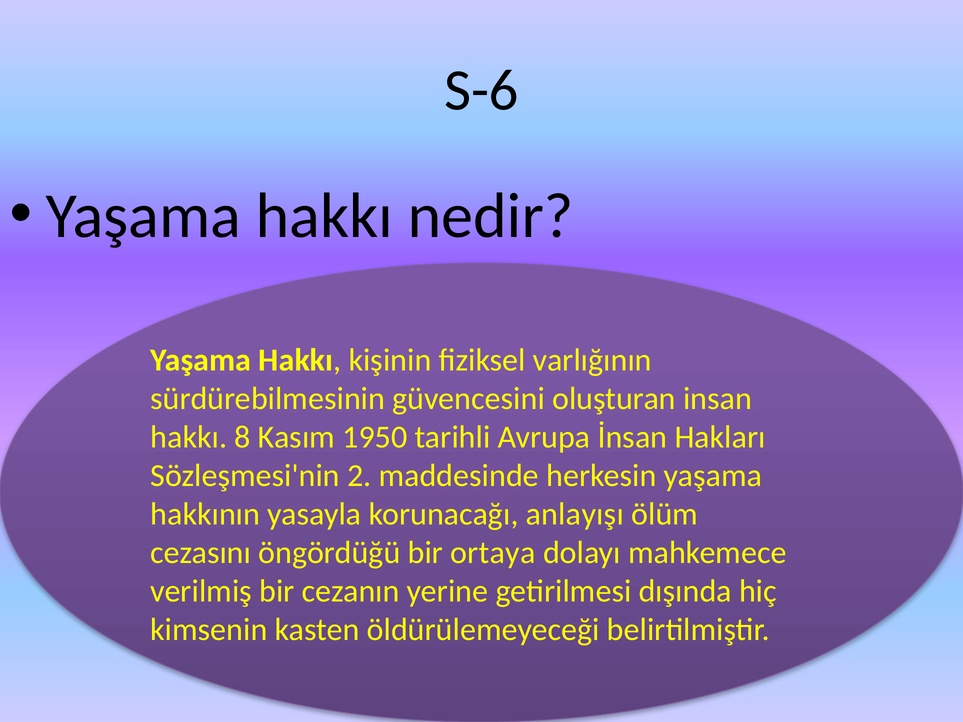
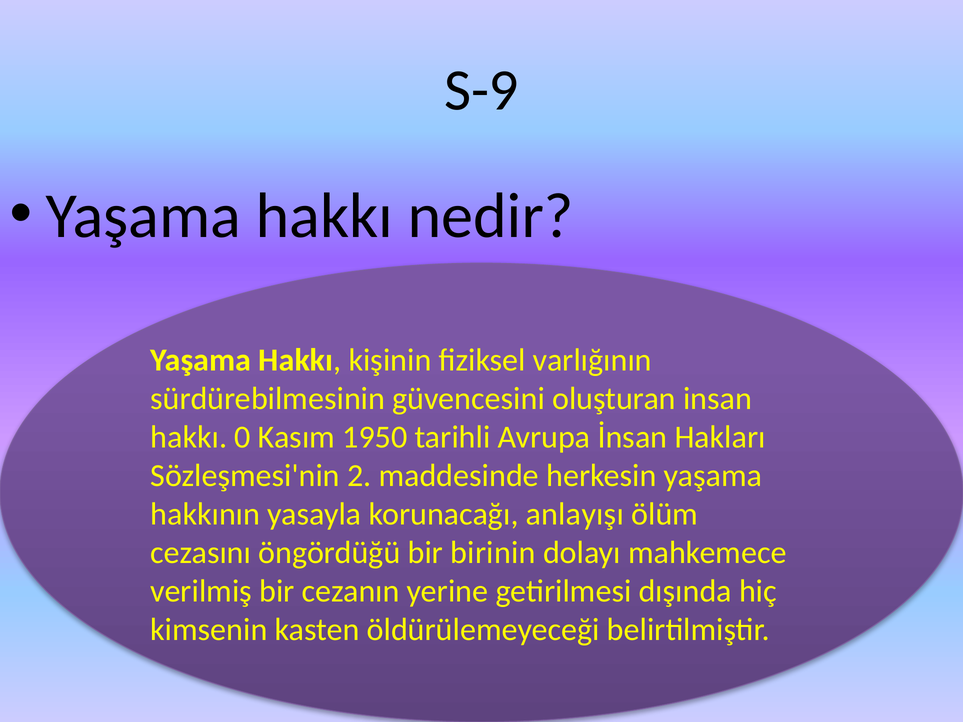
S-6: S-6 -> S-9
8: 8 -> 0
ortaya: ortaya -> birinin
